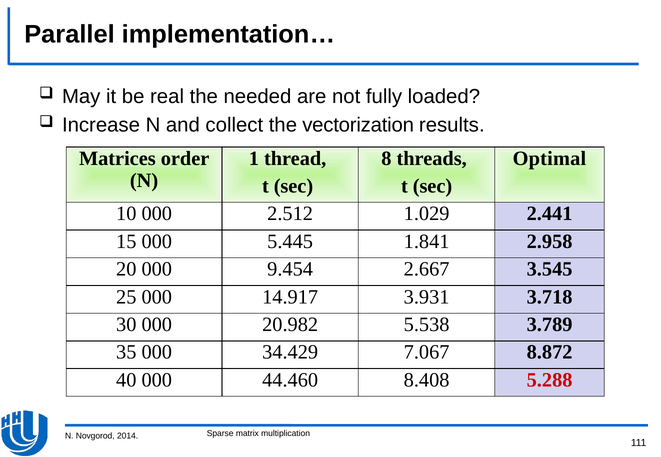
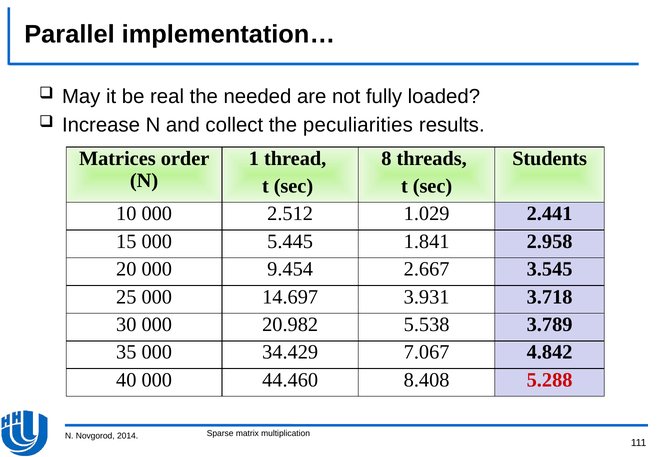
vectorization: vectorization -> peculiarities
Optimal: Optimal -> Students
14.917: 14.917 -> 14.697
8.872: 8.872 -> 4.842
